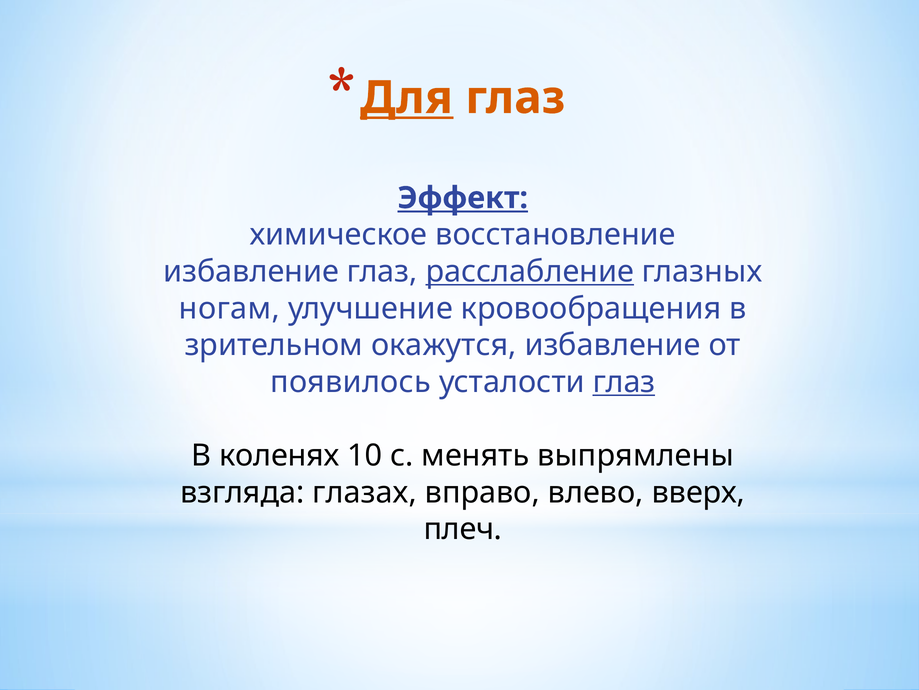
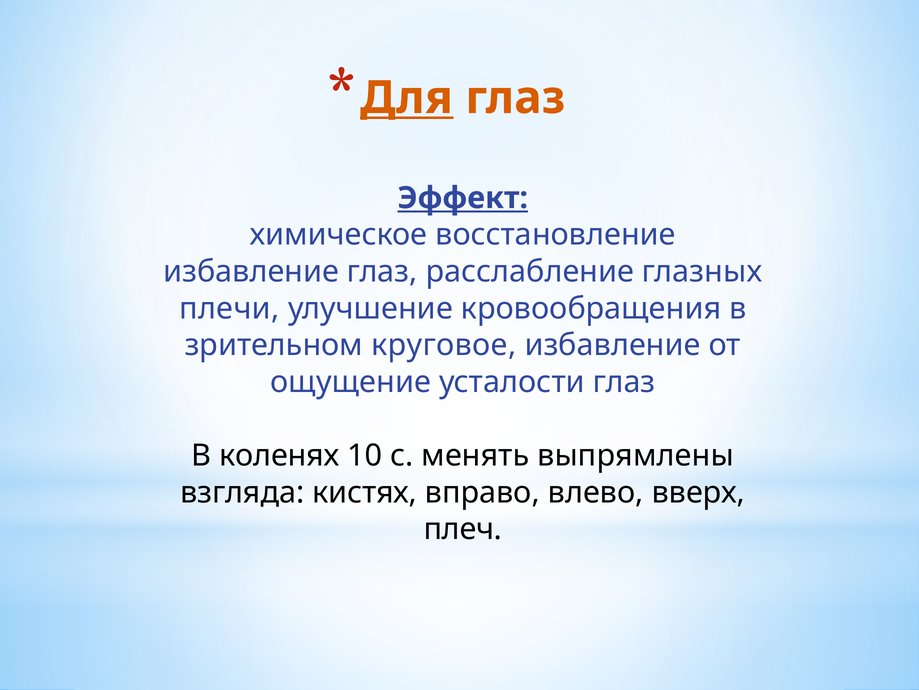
расслабление underline: present -> none
ногам: ногам -> плечи
окажутся: окажутся -> круговое
появилось: появилось -> ощущение
глаз at (624, 382) underline: present -> none
глазах: глазах -> кистях
